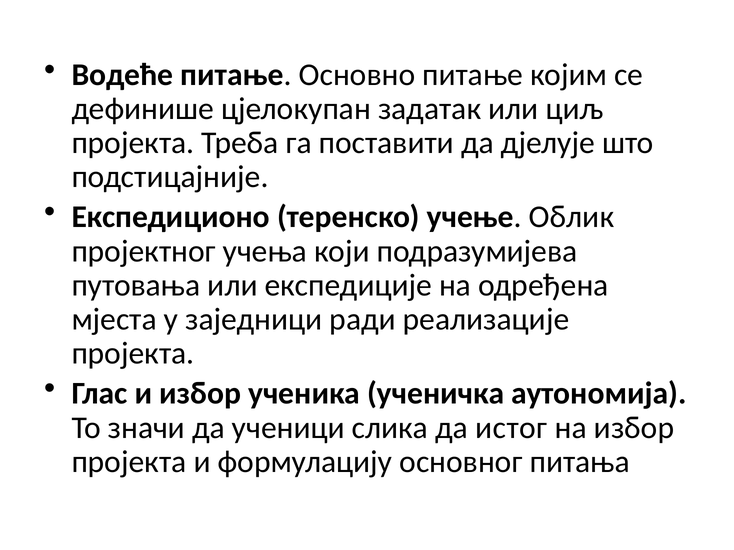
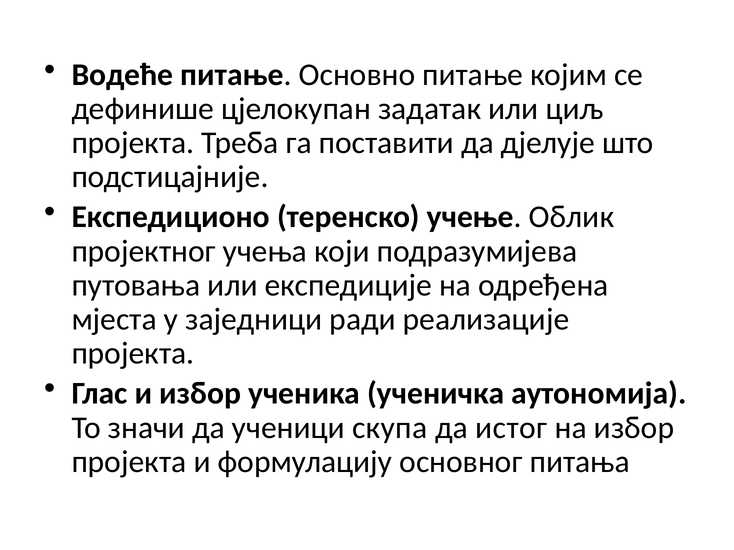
слика: слика -> скупа
